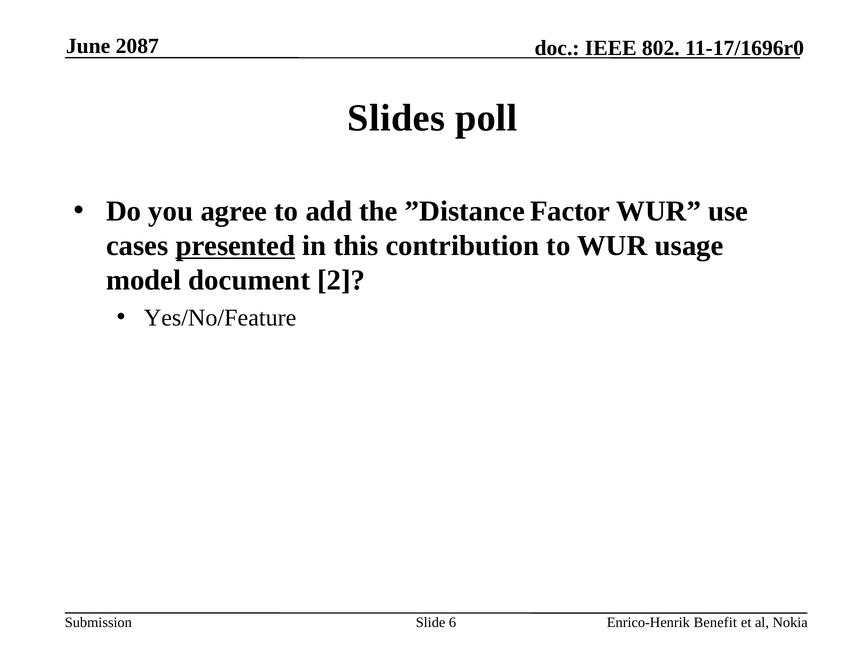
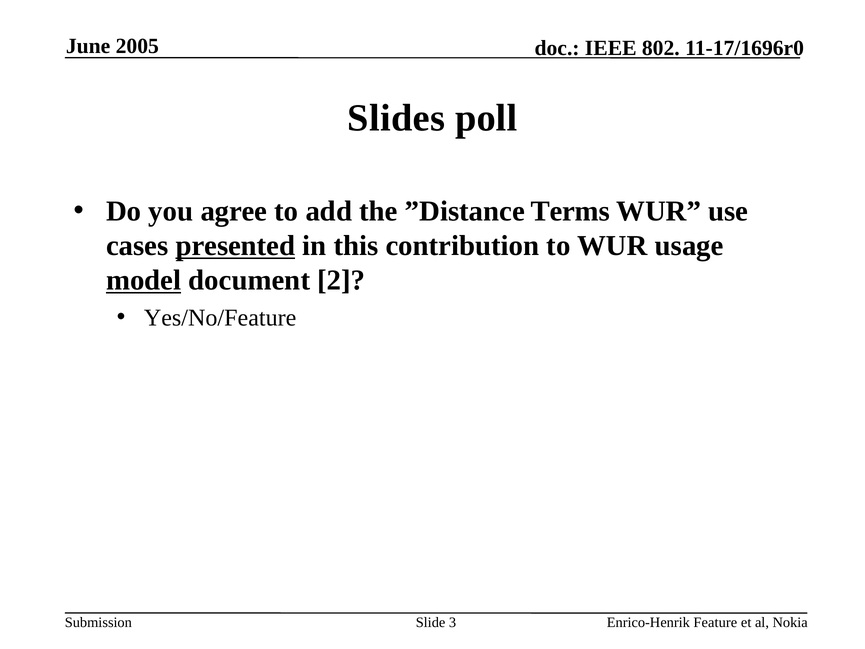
2087: 2087 -> 2005
Factor: Factor -> Terms
model underline: none -> present
6: 6 -> 3
Benefit: Benefit -> Feature
